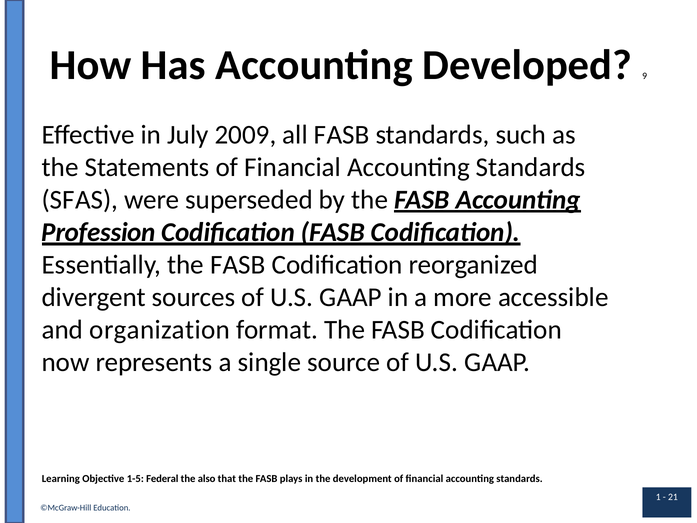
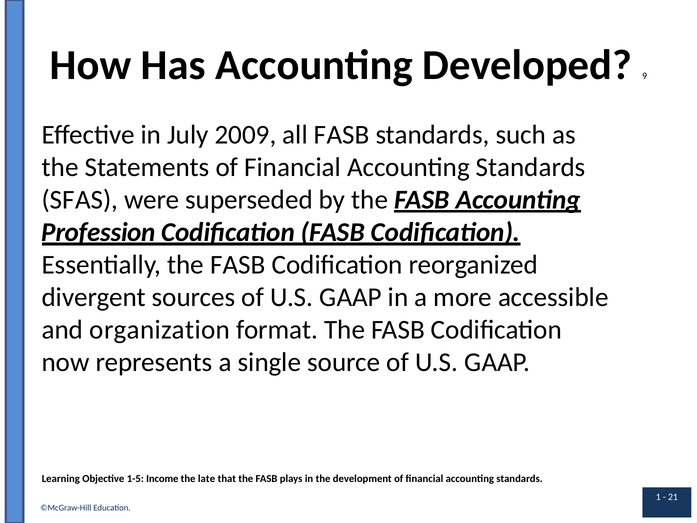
Federal: Federal -> Income
also: also -> late
